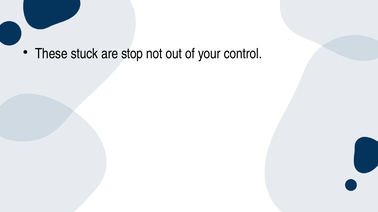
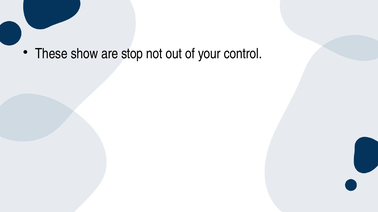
stuck: stuck -> show
